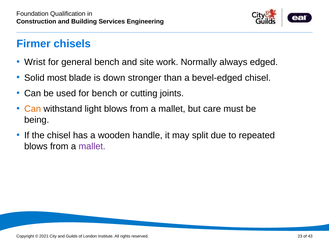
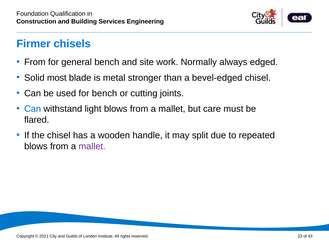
Wrist at (35, 62): Wrist -> From
down: down -> metal
Can at (33, 109) colour: orange -> blue
being: being -> flared
